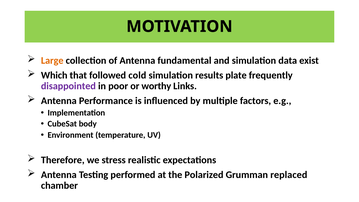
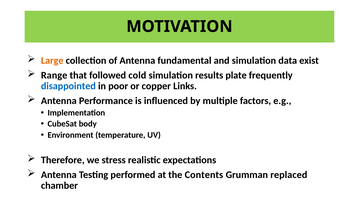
Which: Which -> Range
disappointed colour: purple -> blue
worthy: worthy -> copper
Polarized: Polarized -> Contents
